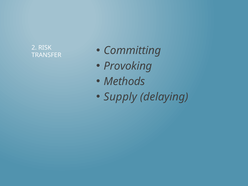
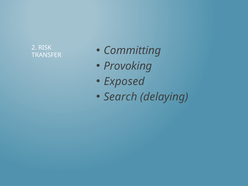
Methods: Methods -> Exposed
Supply: Supply -> Search
